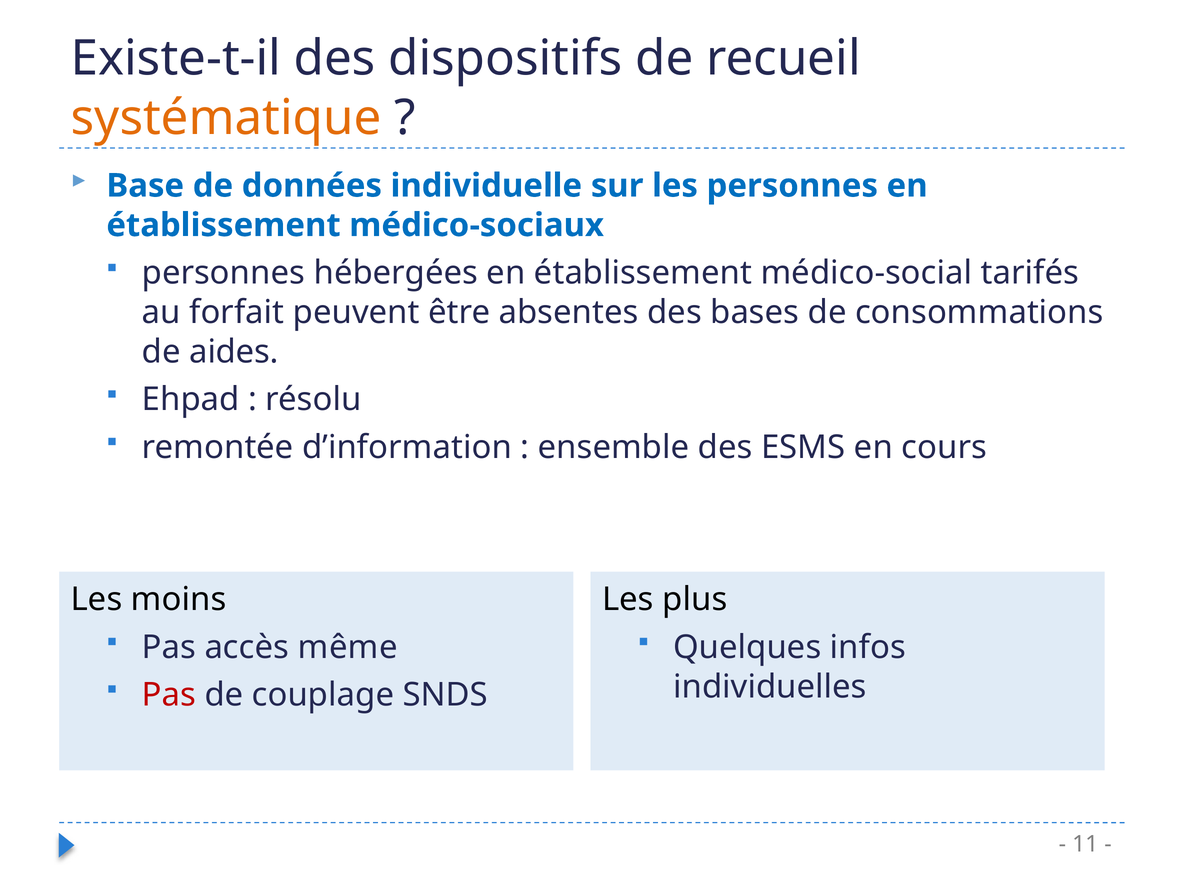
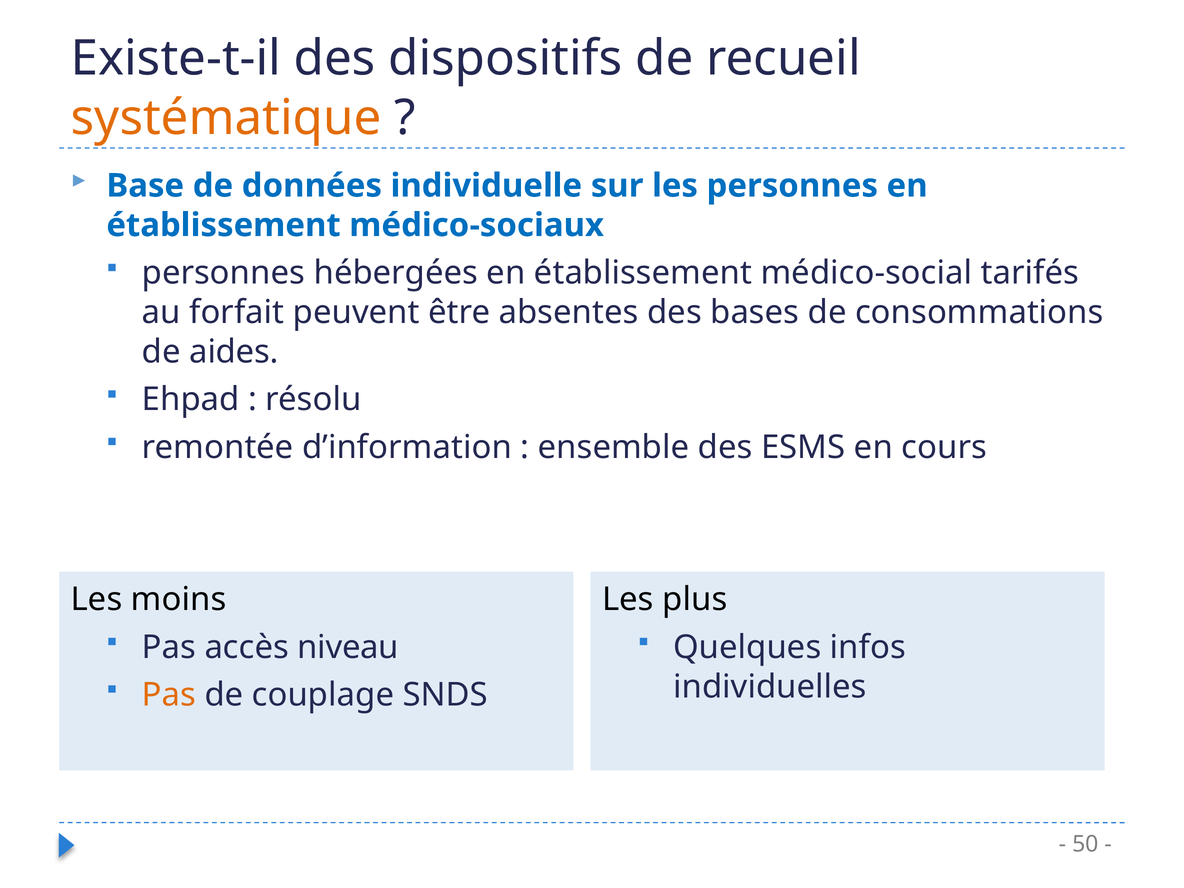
même: même -> niveau
Pas at (169, 695) colour: red -> orange
11: 11 -> 50
